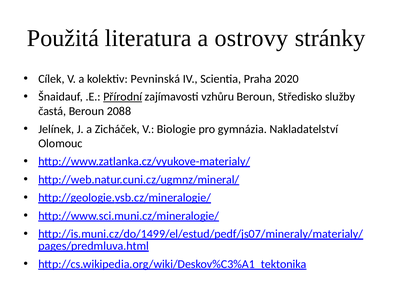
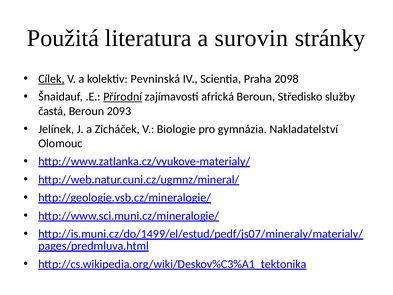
ostrovy: ostrovy -> surovin
Cílek underline: none -> present
2020: 2020 -> 2098
vzhůru: vzhůru -> africká
2088: 2088 -> 2093
